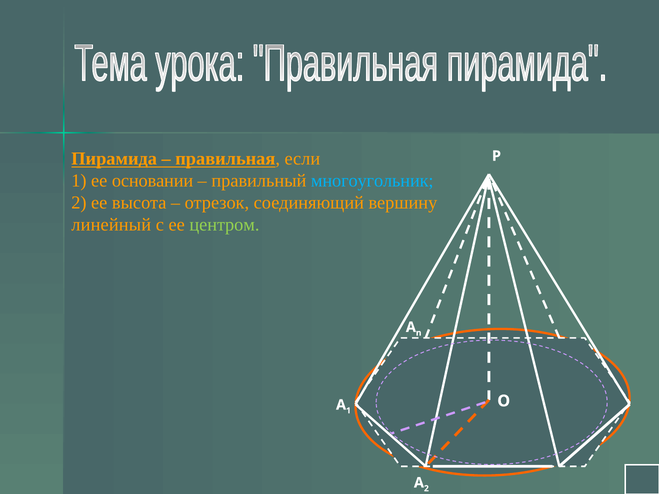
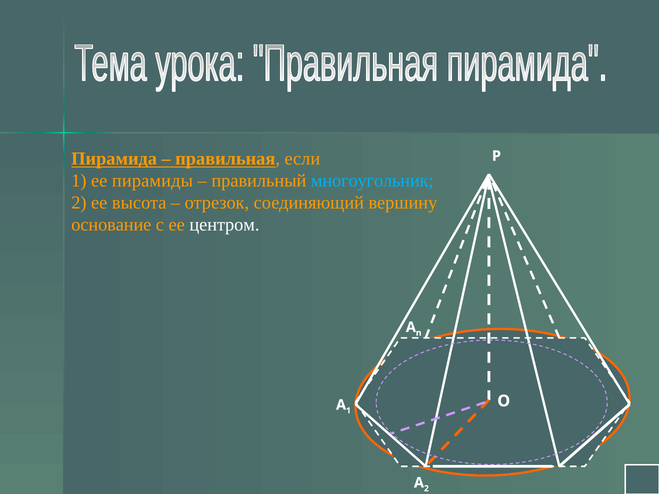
основании: основании -> пирамиды
линейный: линейный -> основание
центром colour: light green -> white
